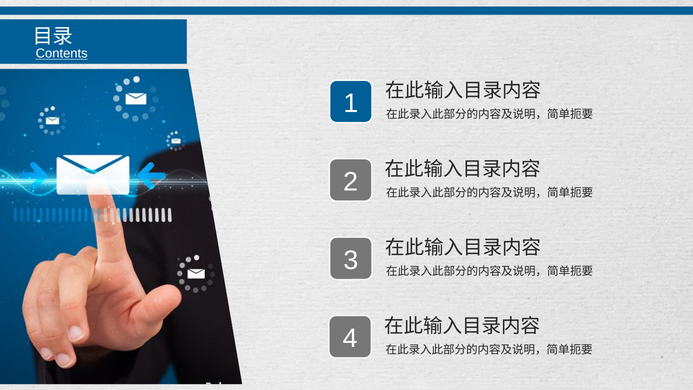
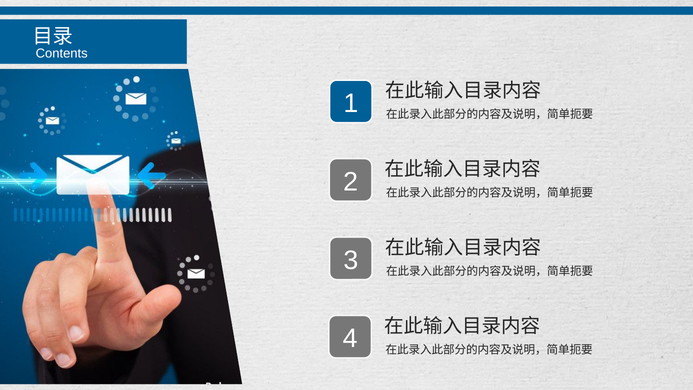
Contents underline: present -> none
